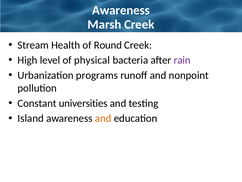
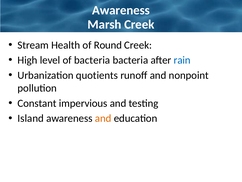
of physical: physical -> bacteria
rain colour: purple -> blue
programs: programs -> quotients
universities: universities -> impervious
